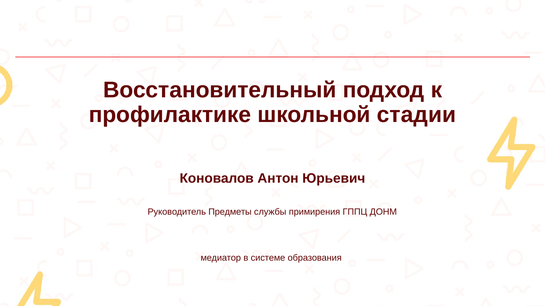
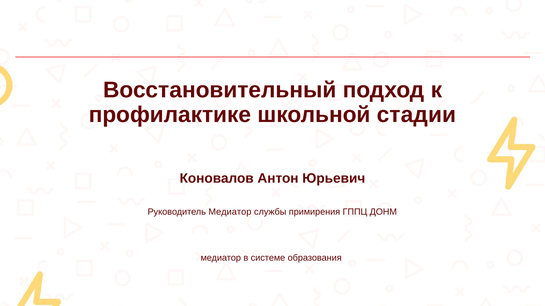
Руководитель Предметы: Предметы -> Медиатор
